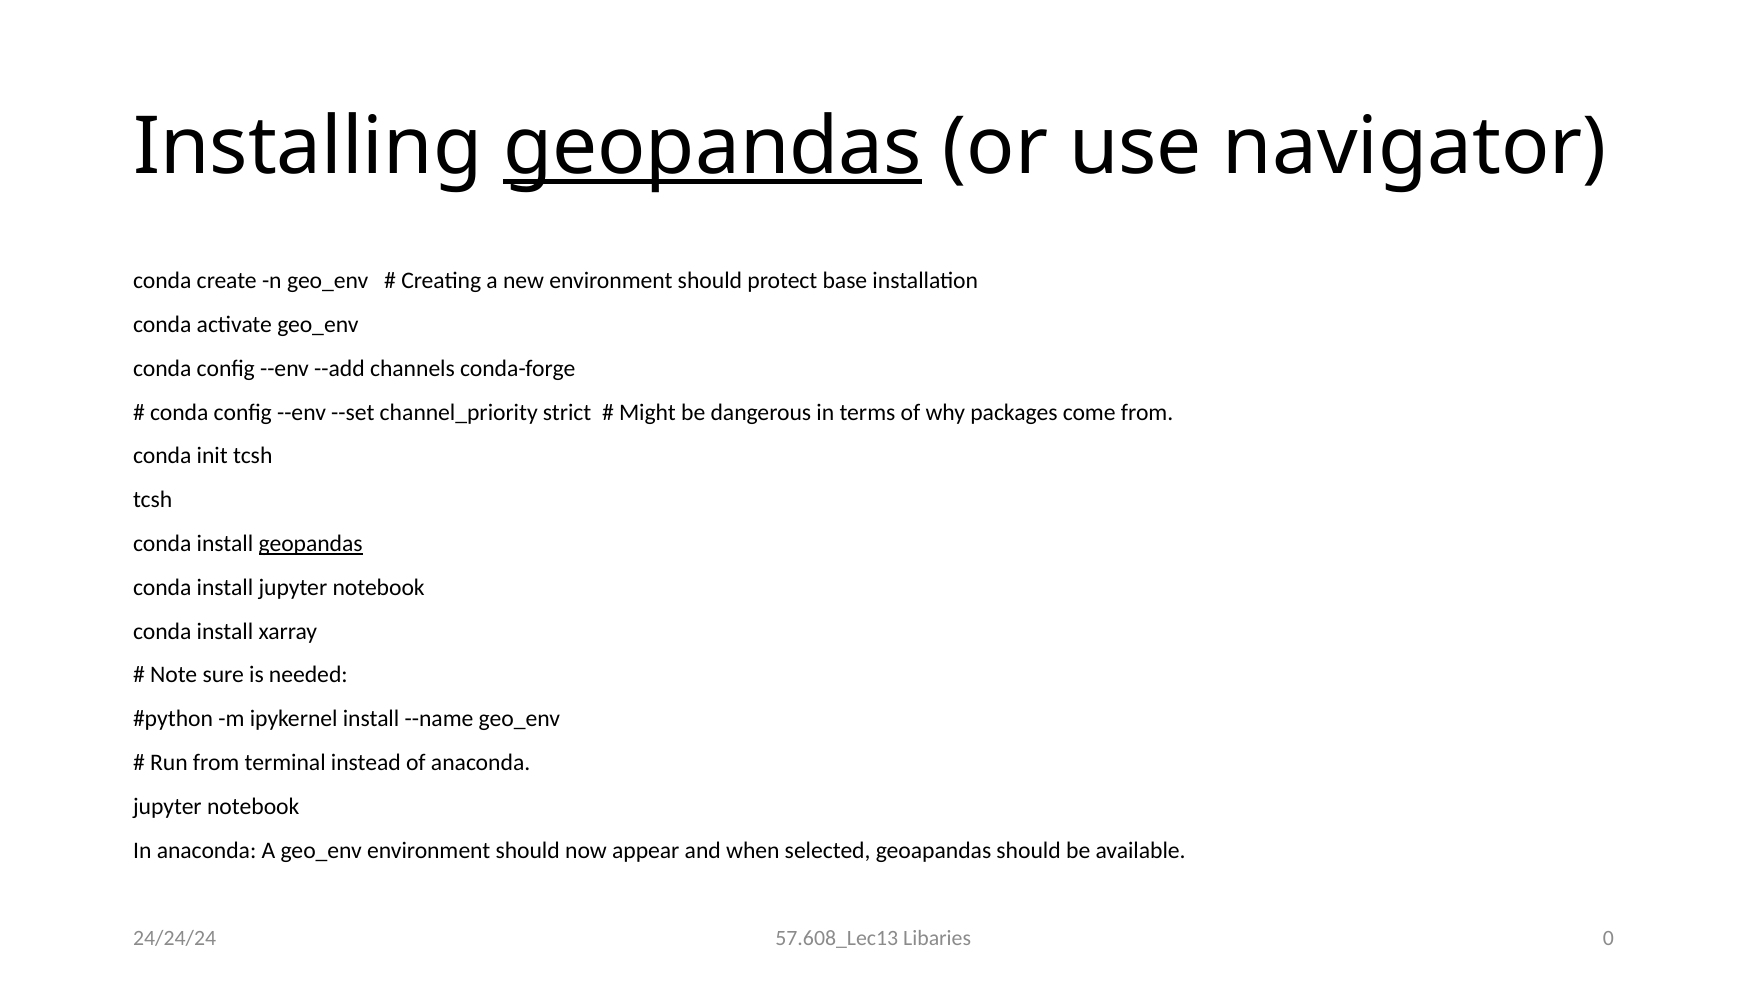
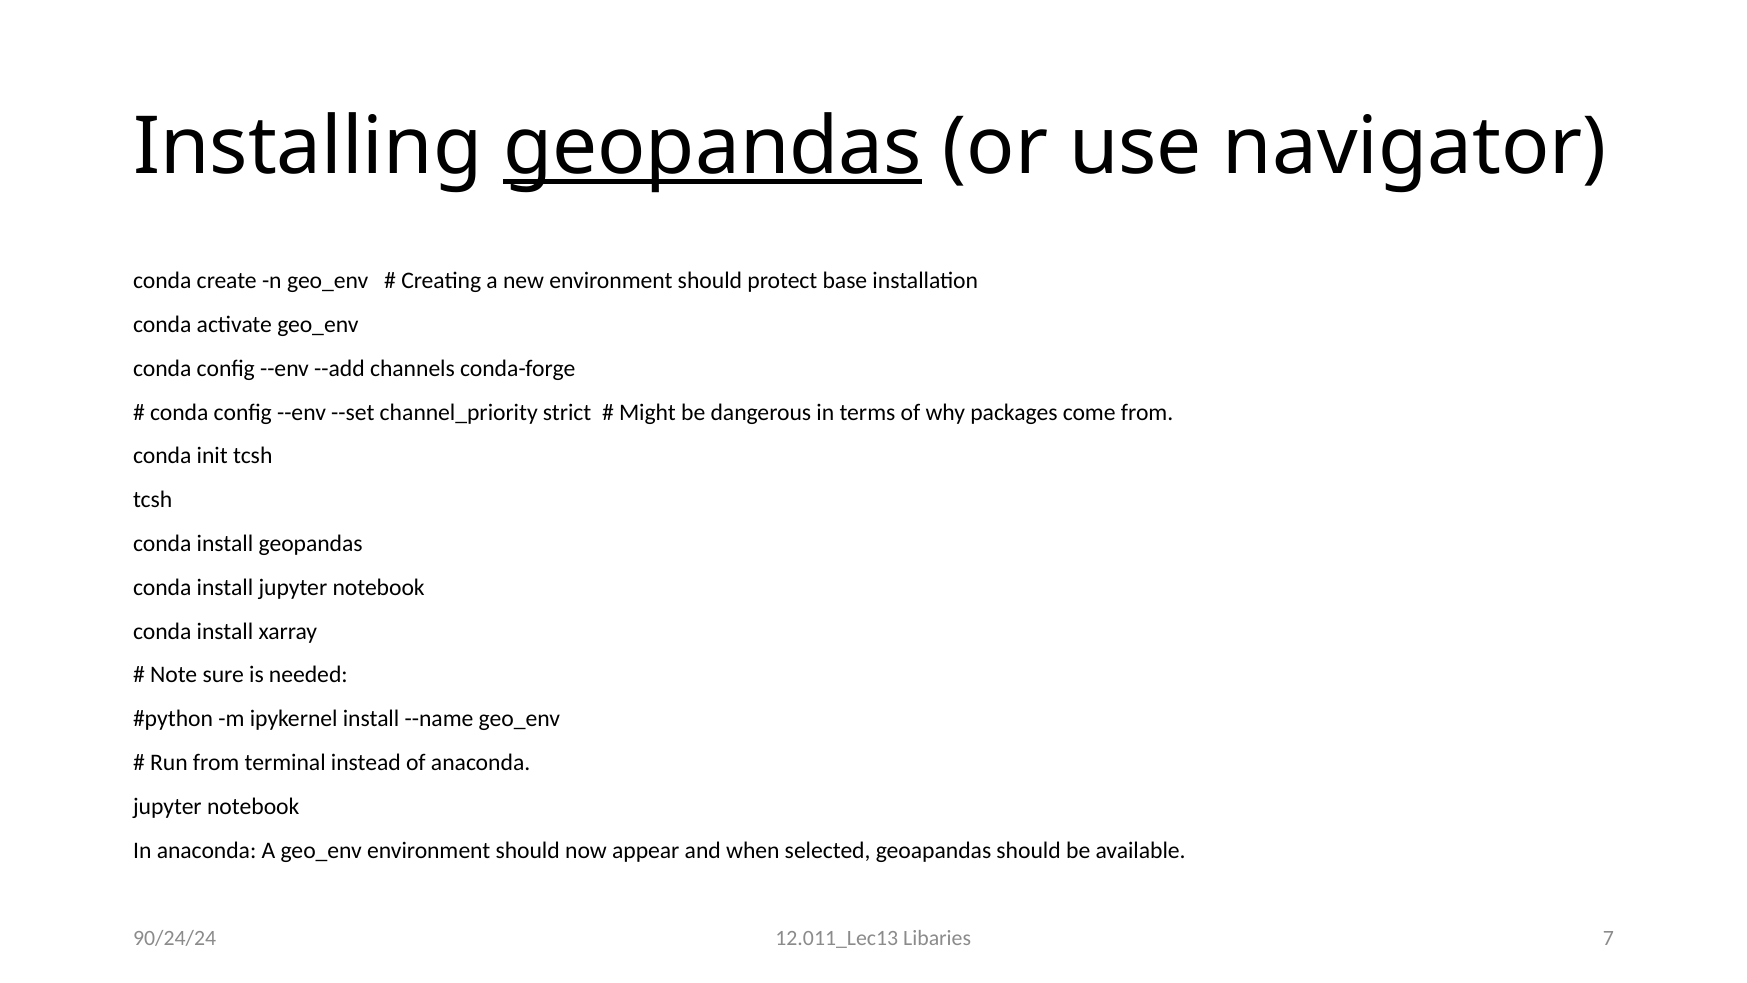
geopandas at (311, 544) underline: present -> none
57.608_Lec13: 57.608_Lec13 -> 12.011_Lec13
0: 0 -> 7
24/24/24: 24/24/24 -> 90/24/24
